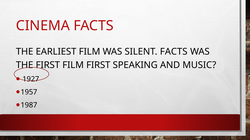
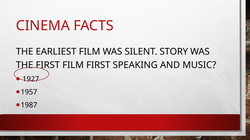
SILENT FACTS: FACTS -> STORY
